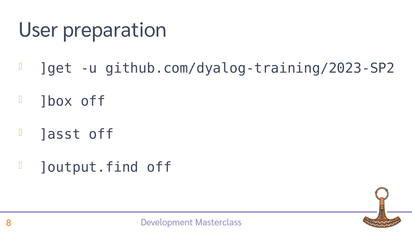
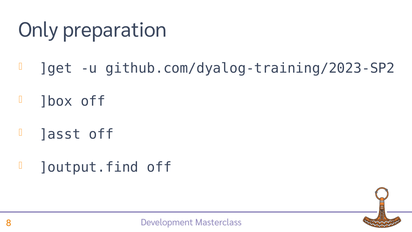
User: User -> Only
